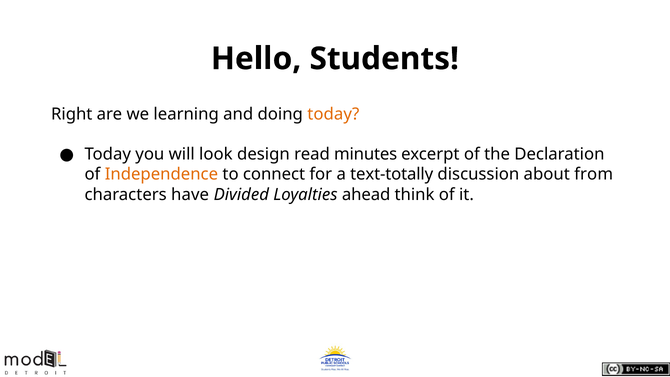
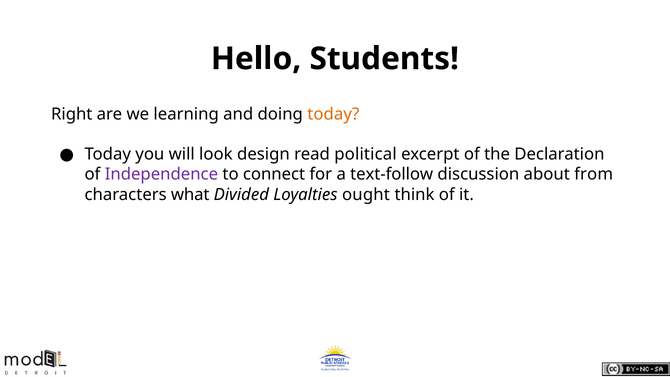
minutes: minutes -> political
Independence colour: orange -> purple
text-totally: text-totally -> text-follow
have: have -> what
ahead: ahead -> ought
